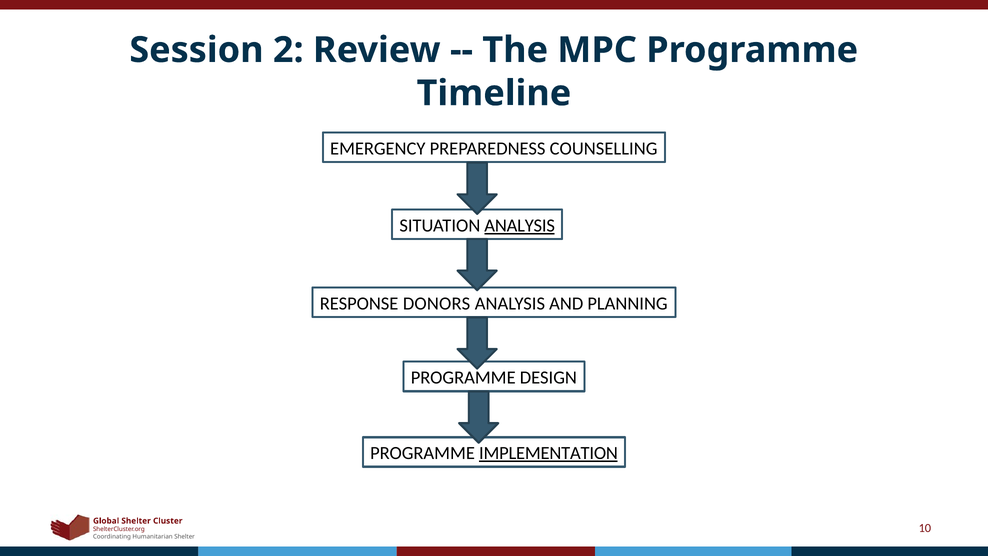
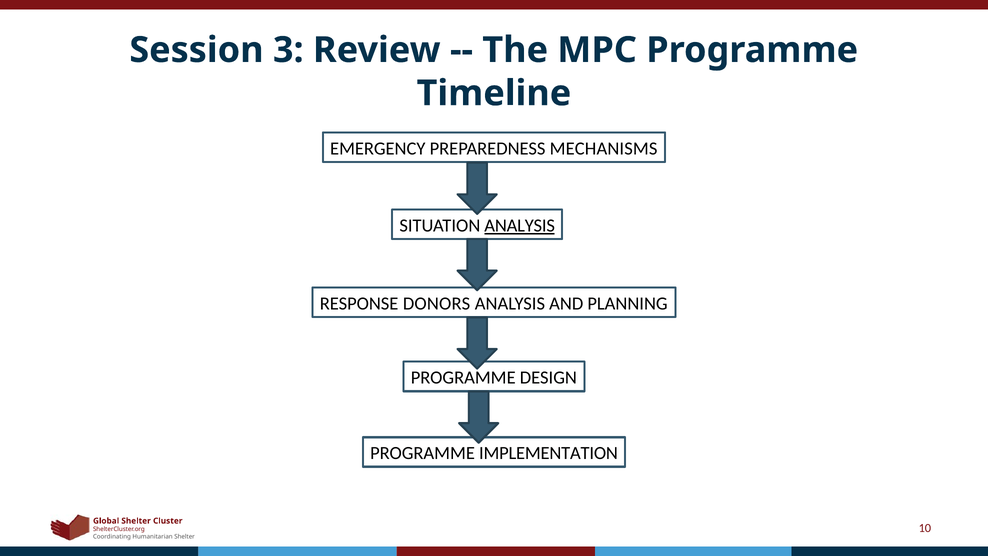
2: 2 -> 3
COUNSELLING: COUNSELLING -> MECHANISMS
IMPLEMENTATION underline: present -> none
